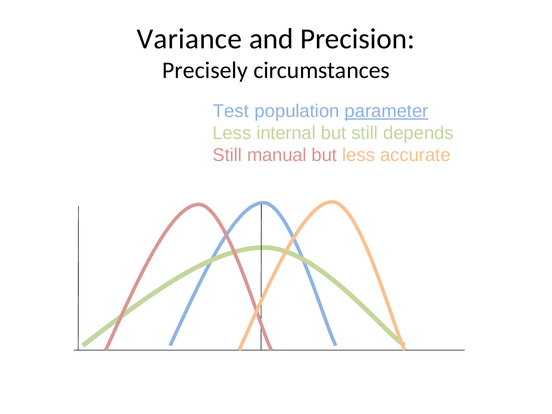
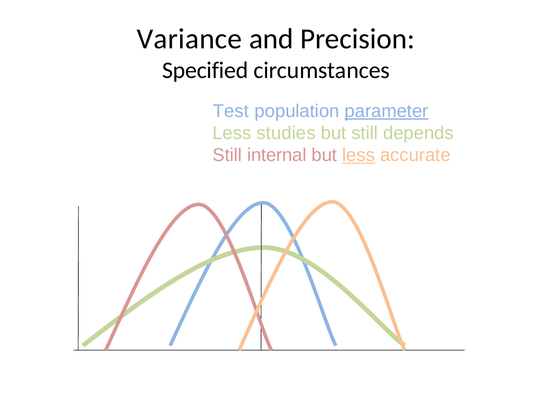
Precisely: Precisely -> Specified
internal: internal -> studies
manual: manual -> internal
less at (359, 155) underline: none -> present
